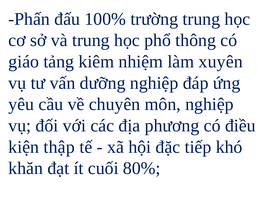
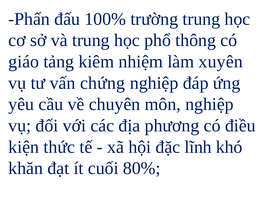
dưỡng: dưỡng -> chứng
thập: thập -> thức
tiếp: tiếp -> lĩnh
